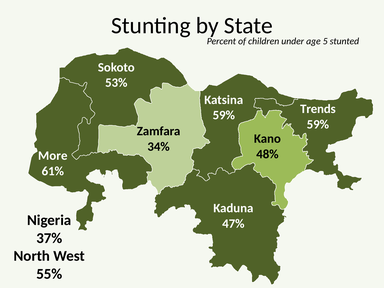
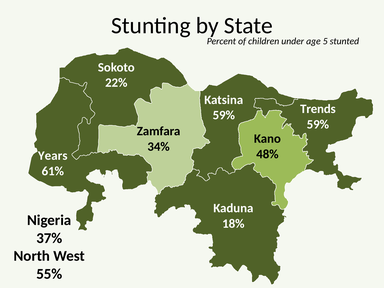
53%: 53% -> 22%
More: More -> Years
47%: 47% -> 18%
